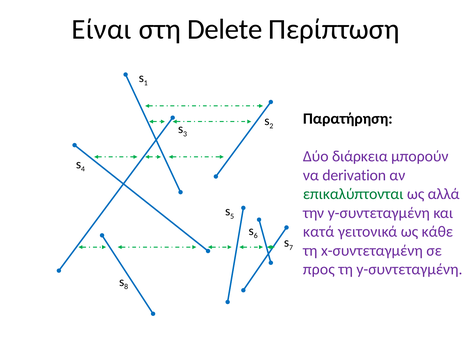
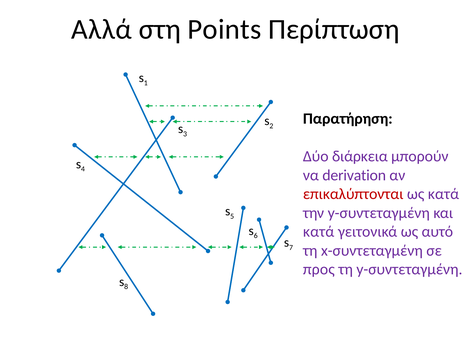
Είναι: Είναι -> Αλλά
Delete: Delete -> Points
επικαλύπτονται colour: green -> red
ως αλλά: αλλά -> κατά
κάθε: κάθε -> αυτό
